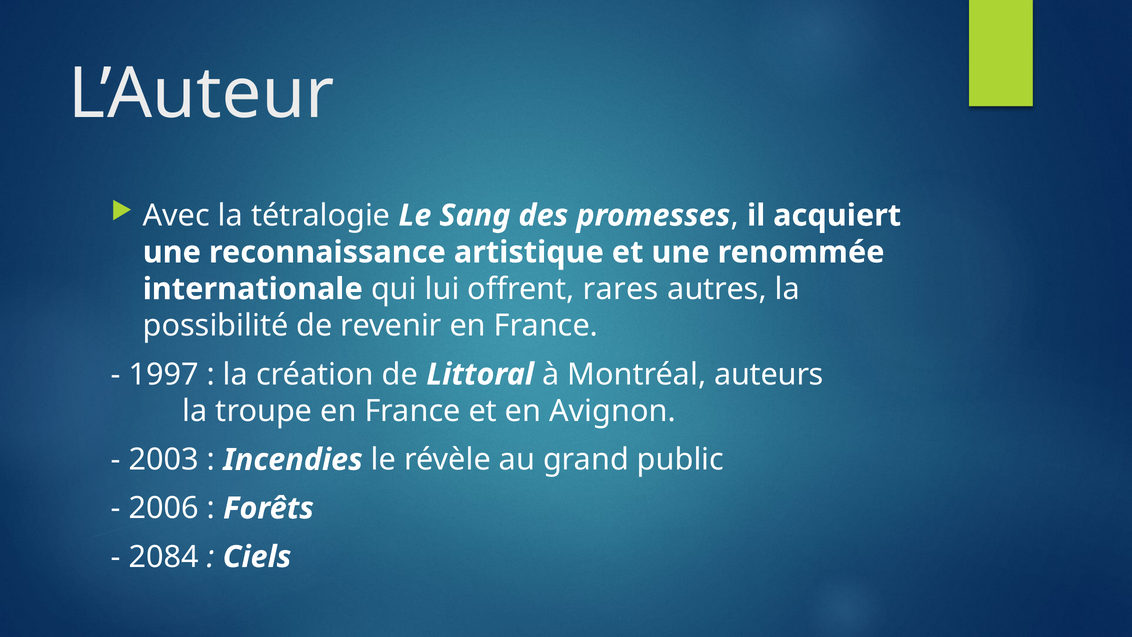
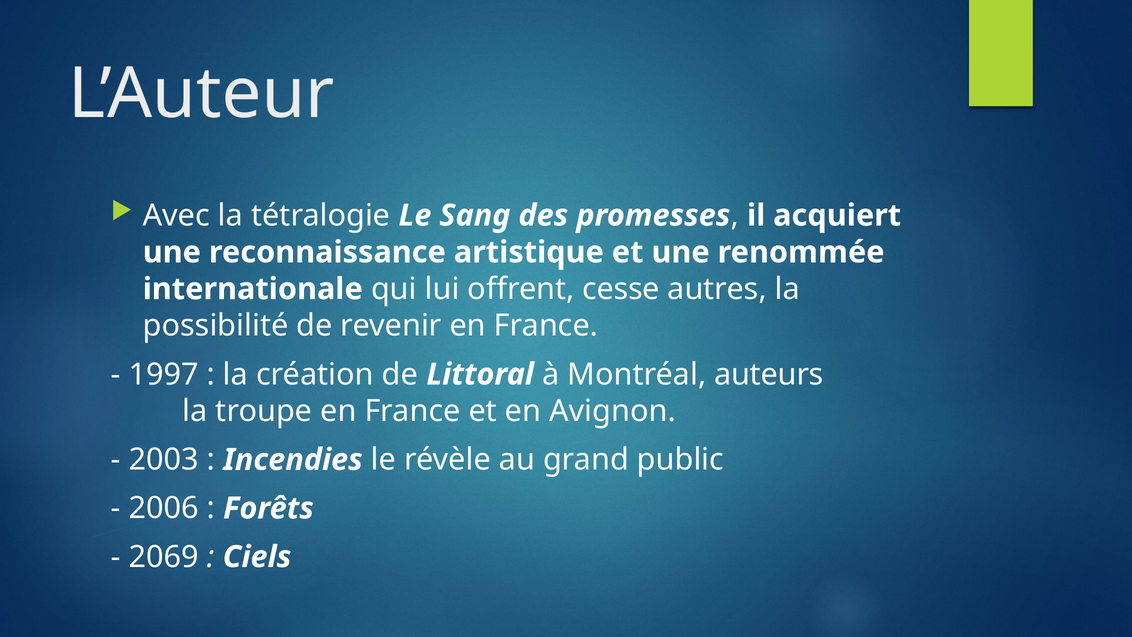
rares: rares -> cesse
2084: 2084 -> 2069
